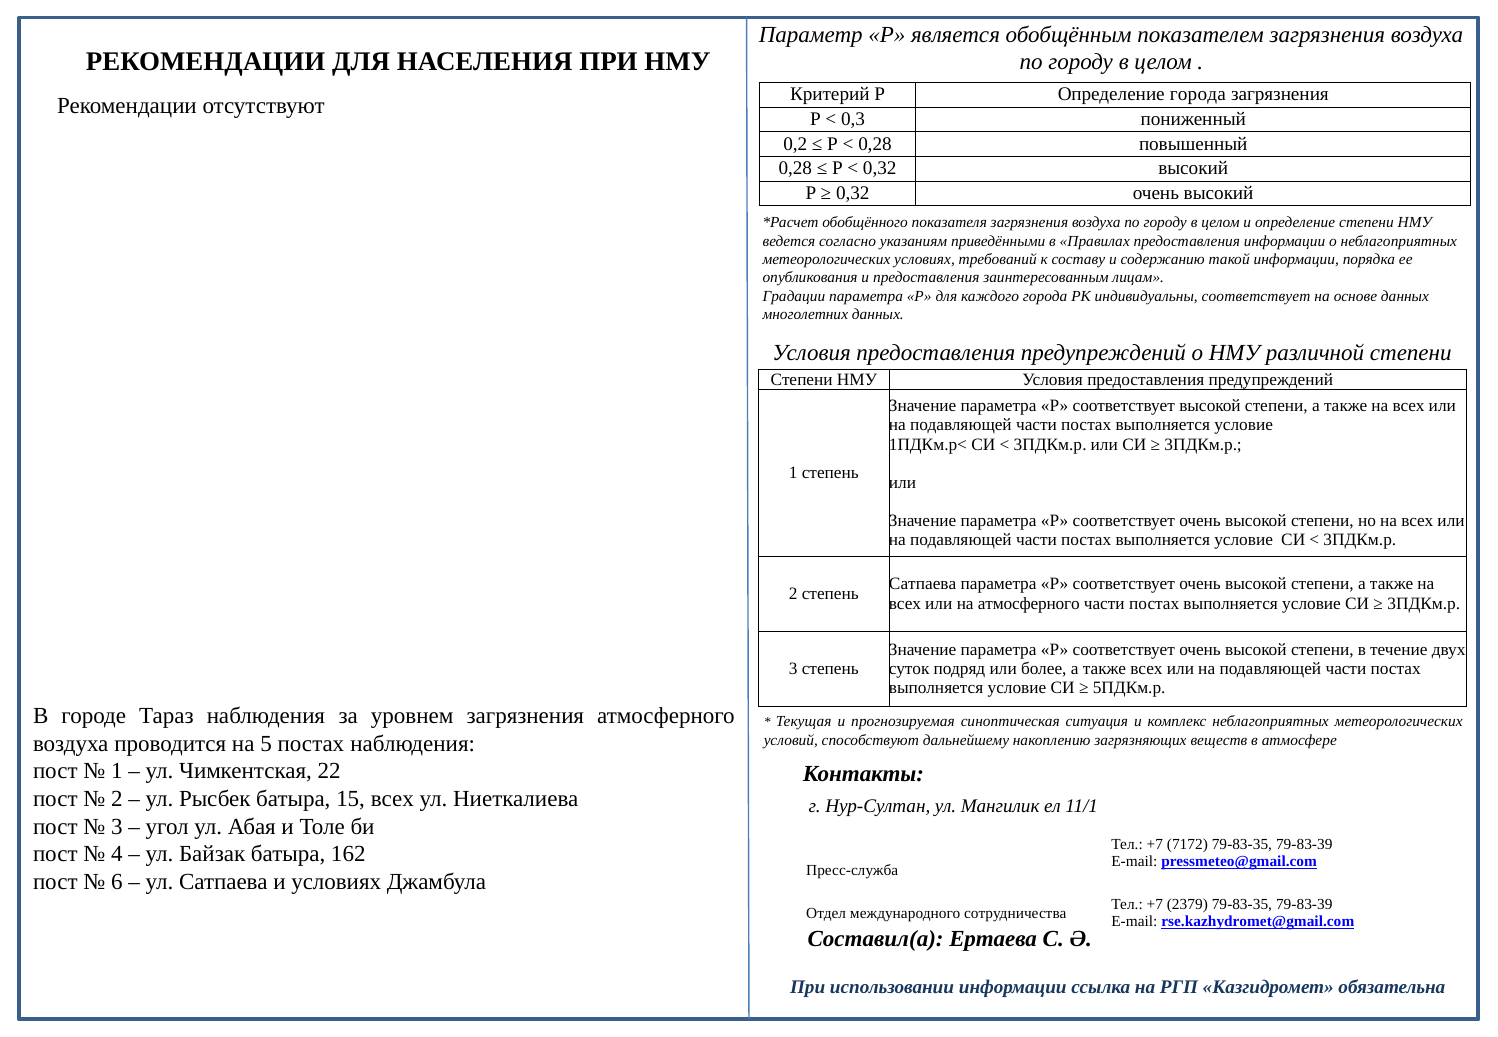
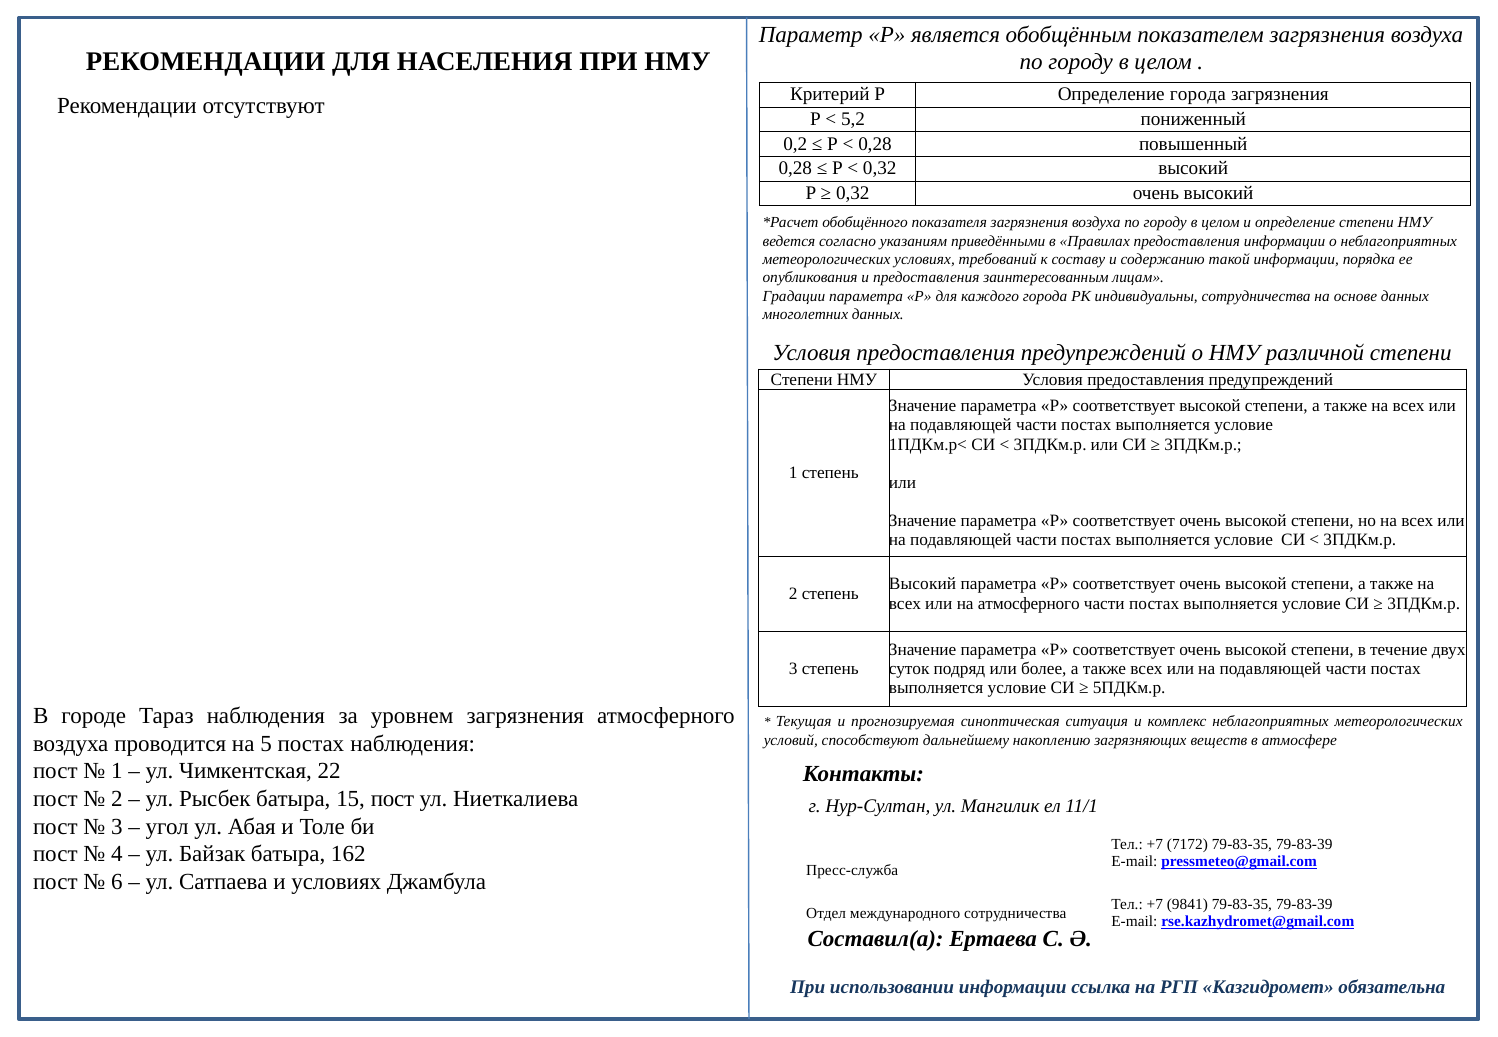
0,3: 0,3 -> 5,2
индивидуальны соответствует: соответствует -> сотрудничества
Сатпаева at (923, 584): Сатпаева -> Высокий
15 всех: всех -> пост
2379: 2379 -> 9841
